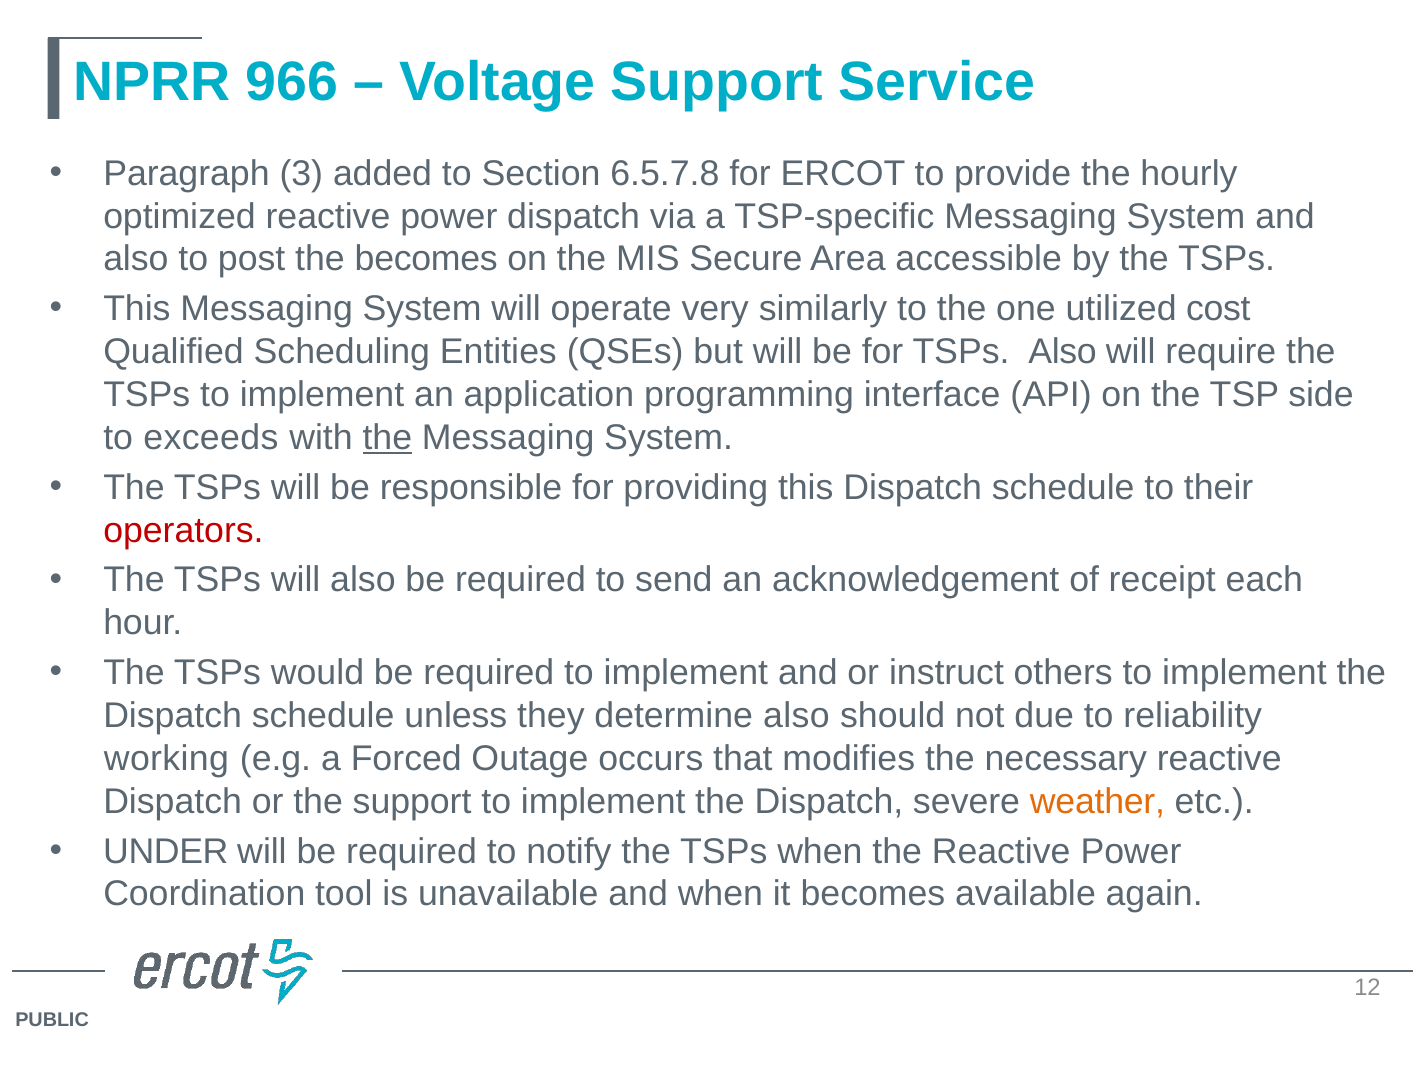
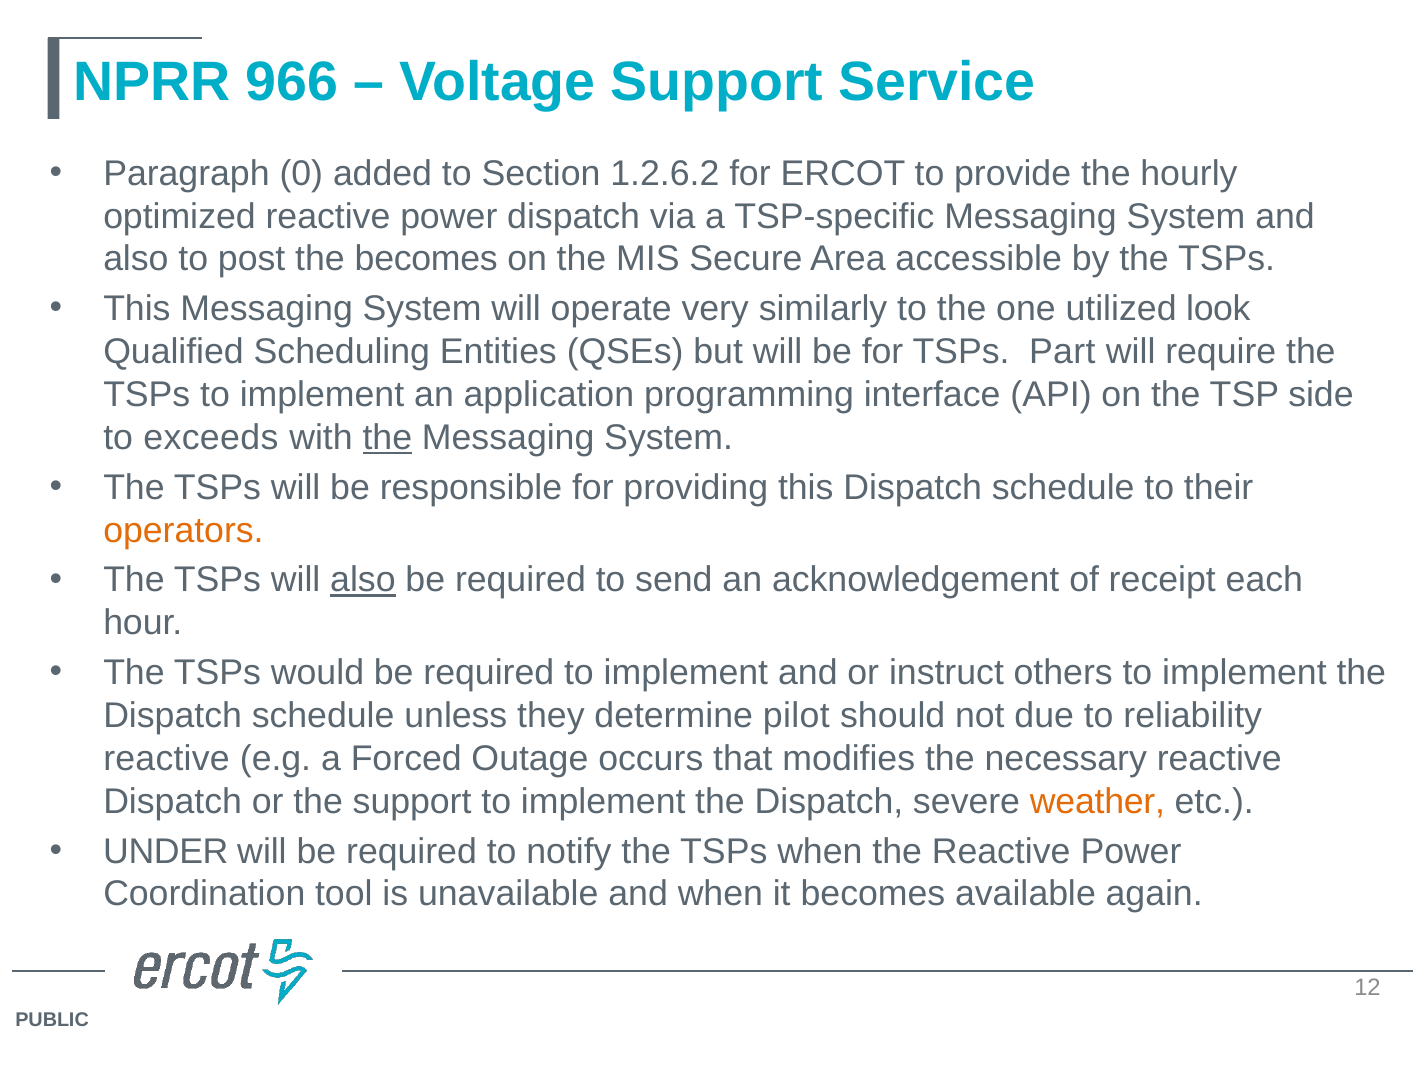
3: 3 -> 0
6.5.7.8: 6.5.7.8 -> 1.2.6.2
cost: cost -> look
TSPs Also: Also -> Part
operators colour: red -> orange
also at (363, 580) underline: none -> present
determine also: also -> pilot
working at (166, 759): working -> reactive
